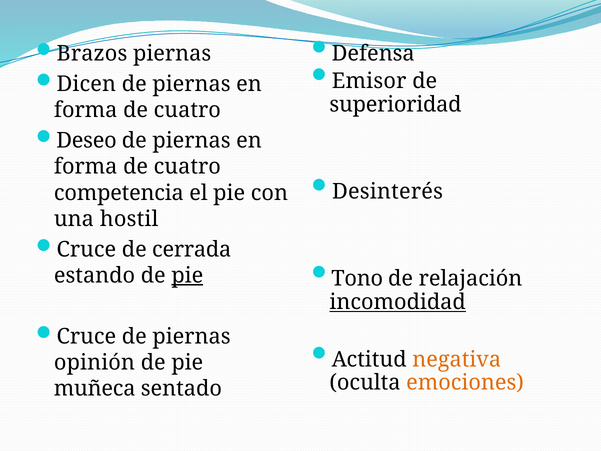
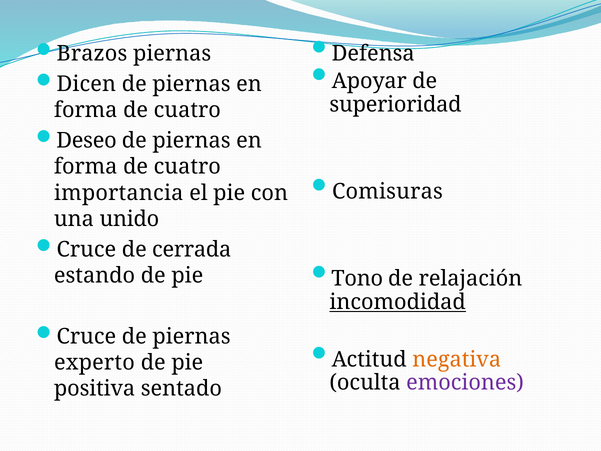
Emisor: Emisor -> Apoyar
Desinterés: Desinterés -> Comisuras
competencia: competencia -> importancia
hostil: hostil -> unido
pie at (187, 275) underline: present -> none
opinión: opinión -> experto
emociones colour: orange -> purple
muñeca: muñeca -> positiva
